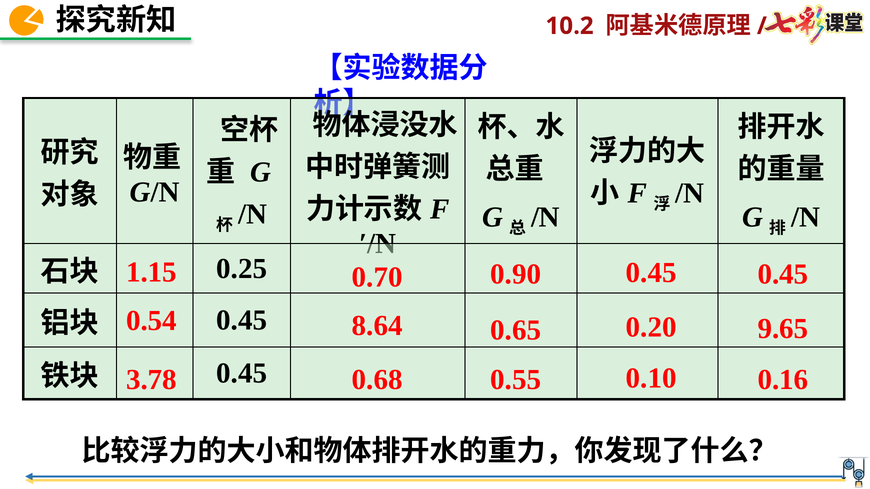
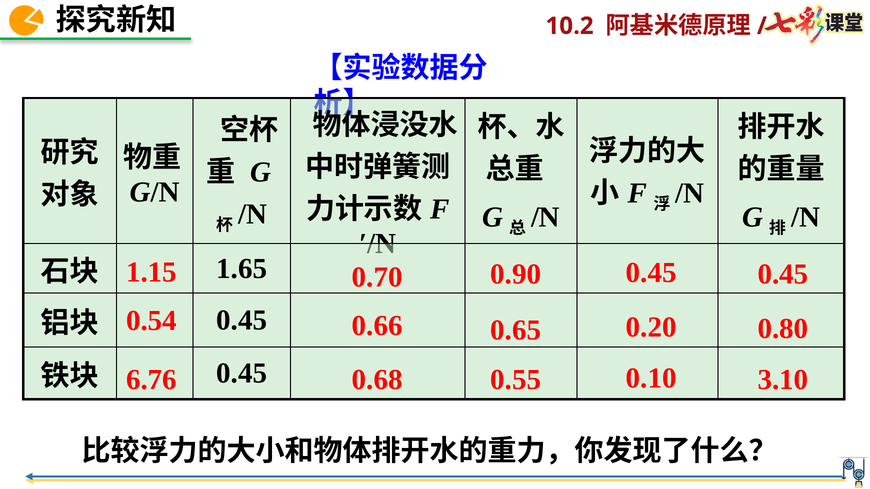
0.25: 0.25 -> 1.65
8.64: 8.64 -> 0.66
9.65: 9.65 -> 0.80
3.78: 3.78 -> 6.76
0.16: 0.16 -> 3.10
